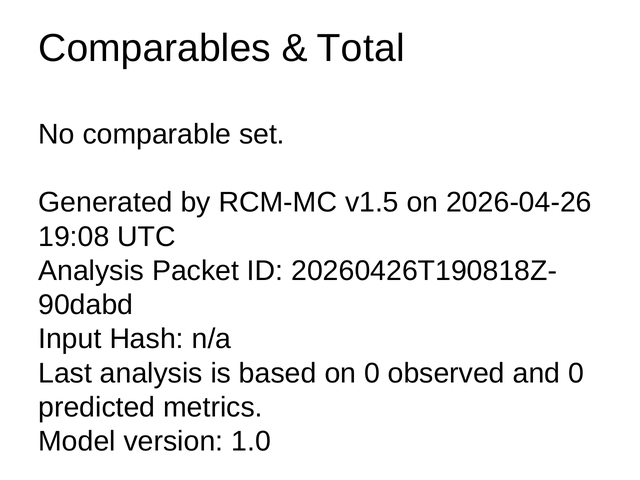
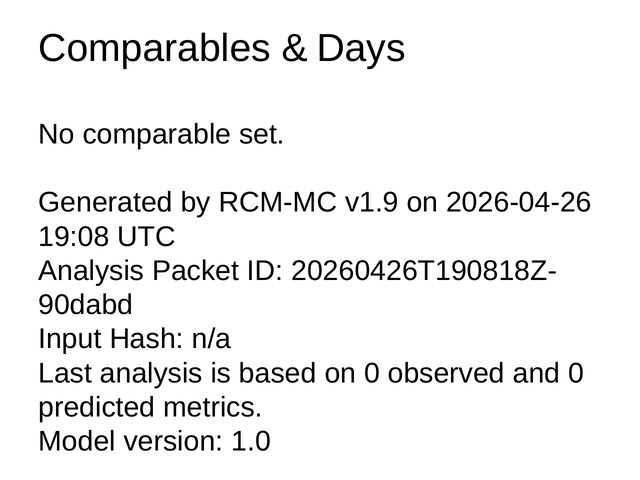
Total: Total -> Days
v1.5: v1.5 -> v1.9
